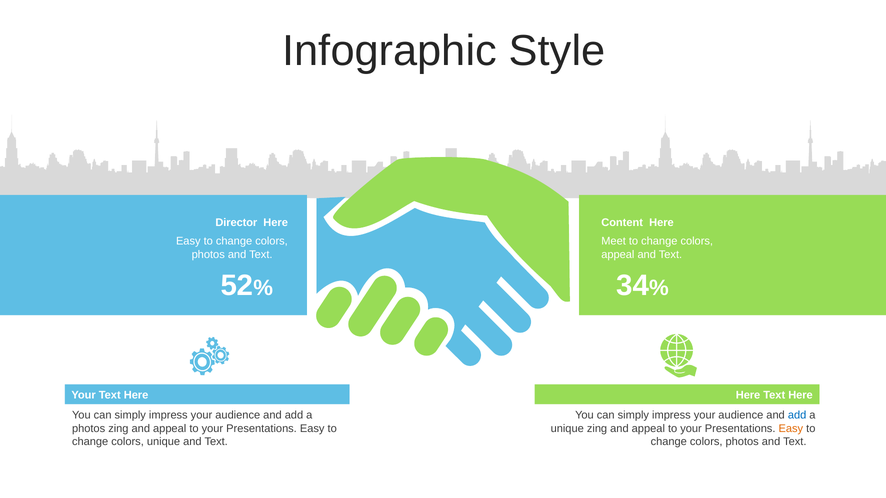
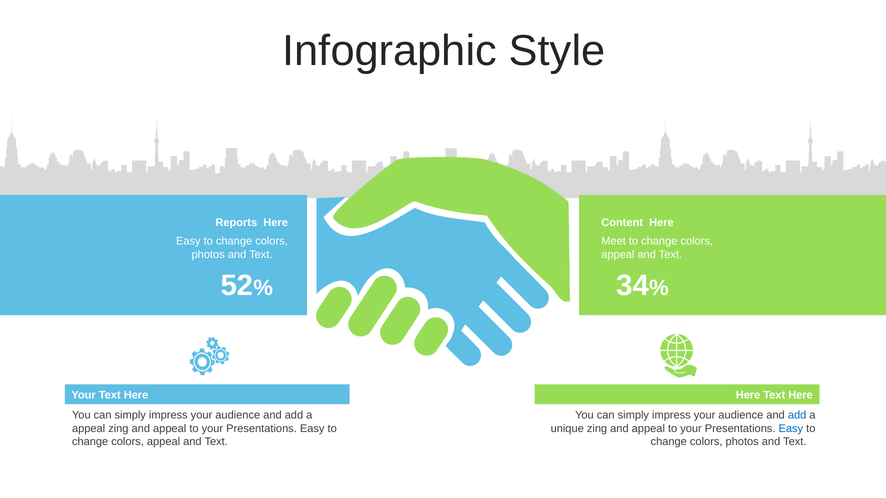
Director: Director -> Reports
photos at (89, 429): photos -> appeal
Easy at (791, 429) colour: orange -> blue
unique at (164, 442): unique -> appeal
